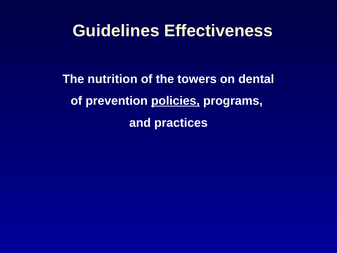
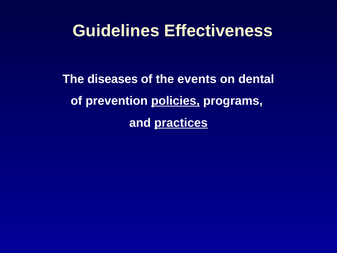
nutrition: nutrition -> diseases
towers: towers -> events
practices underline: none -> present
